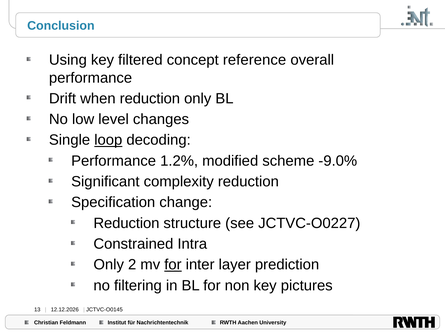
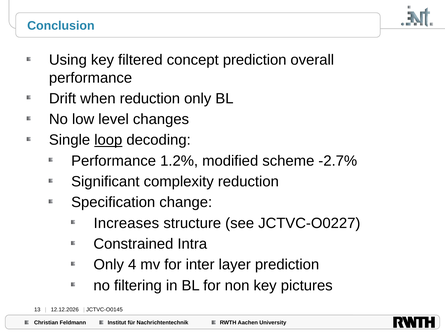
concept reference: reference -> prediction
-9.0%: -9.0% -> -2.7%
Reduction at (126, 223): Reduction -> Increases
2: 2 -> 4
for at (173, 265) underline: present -> none
